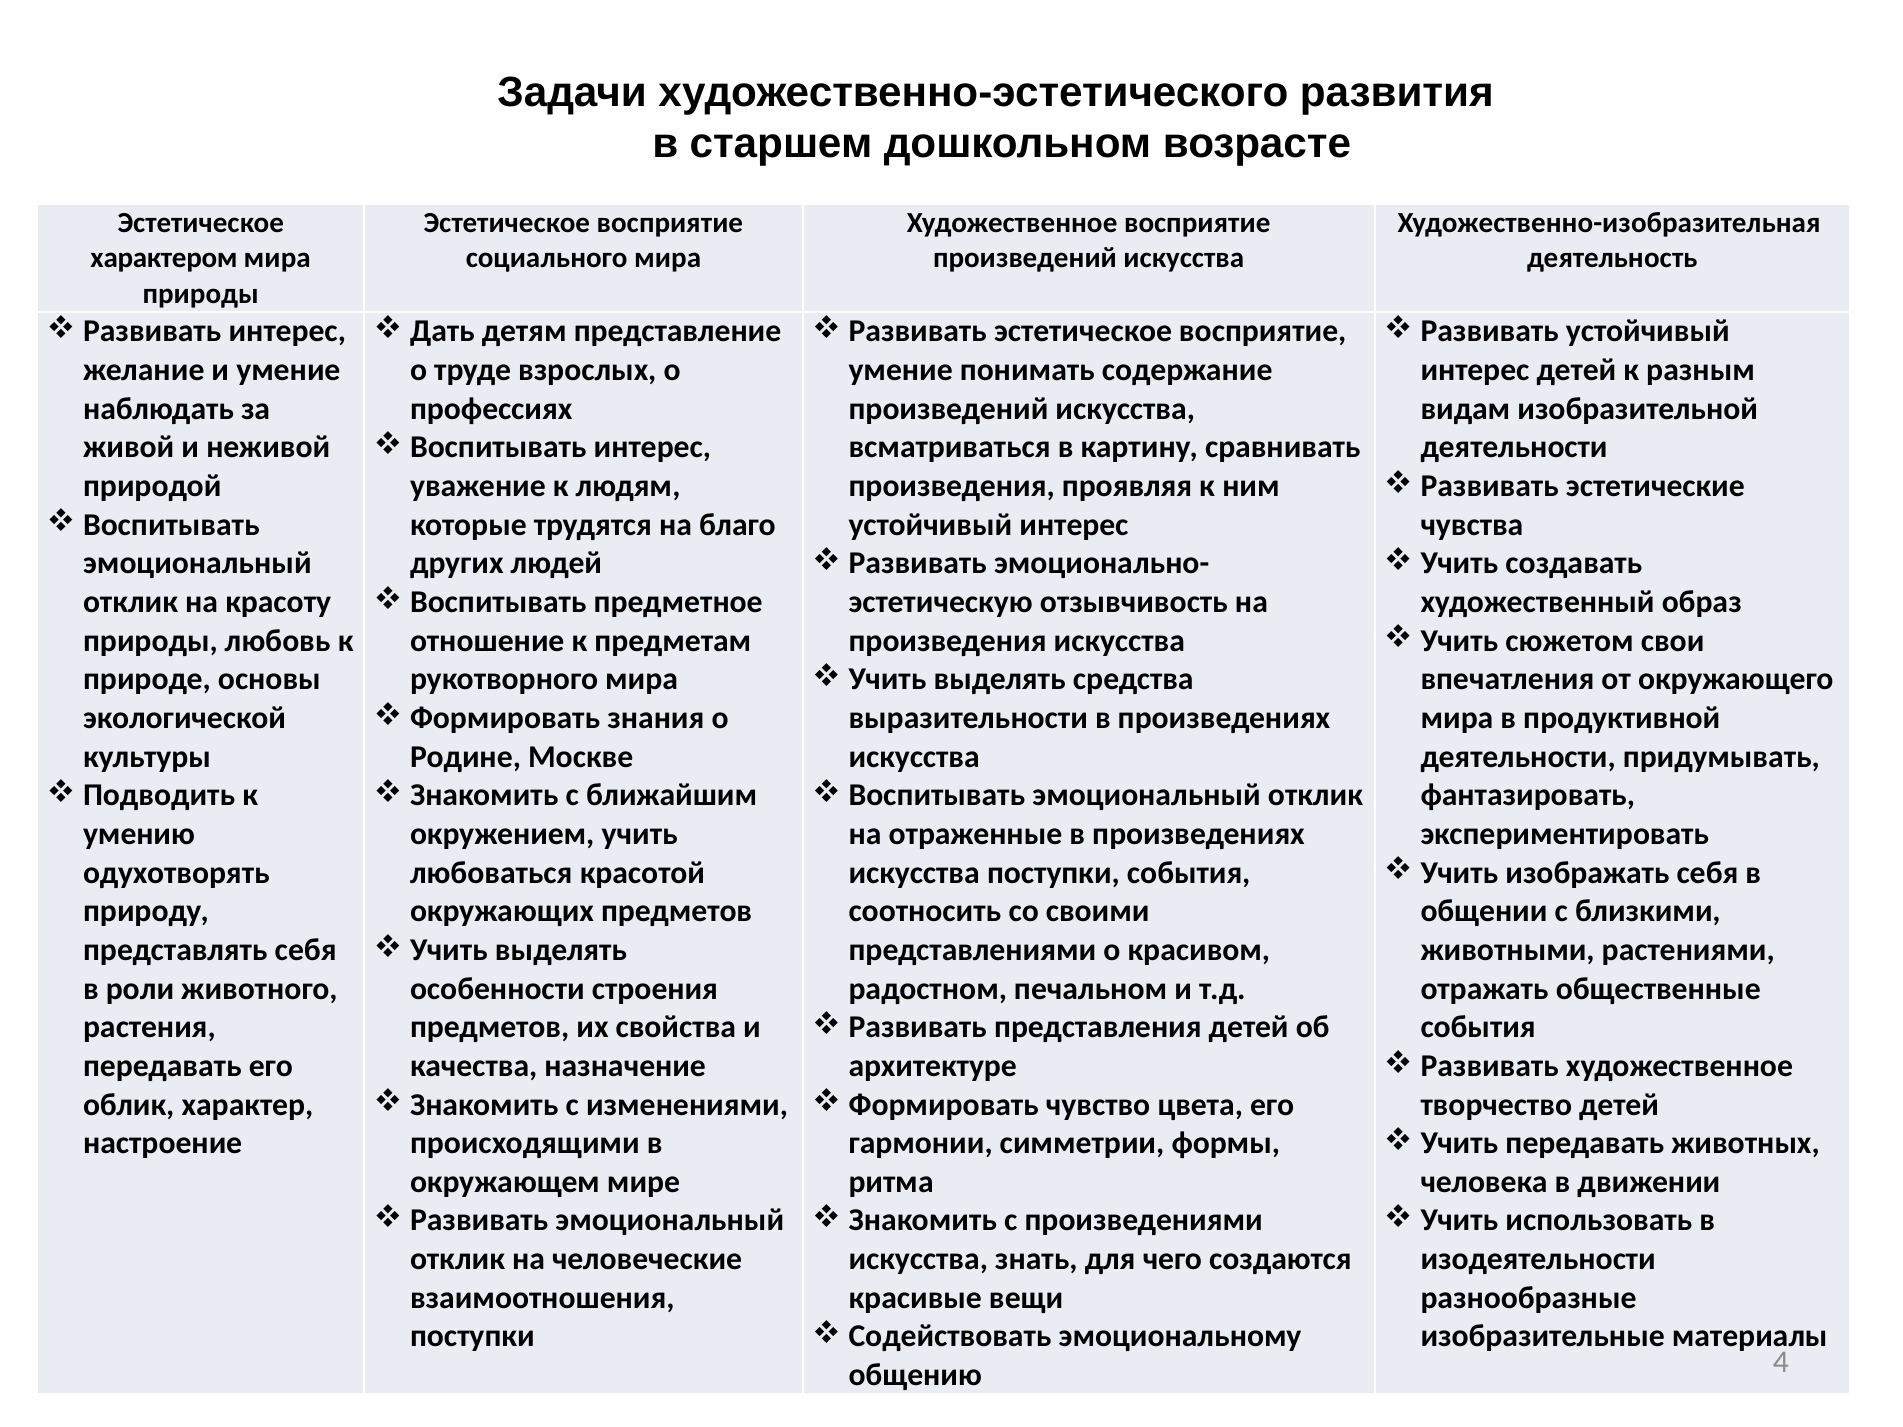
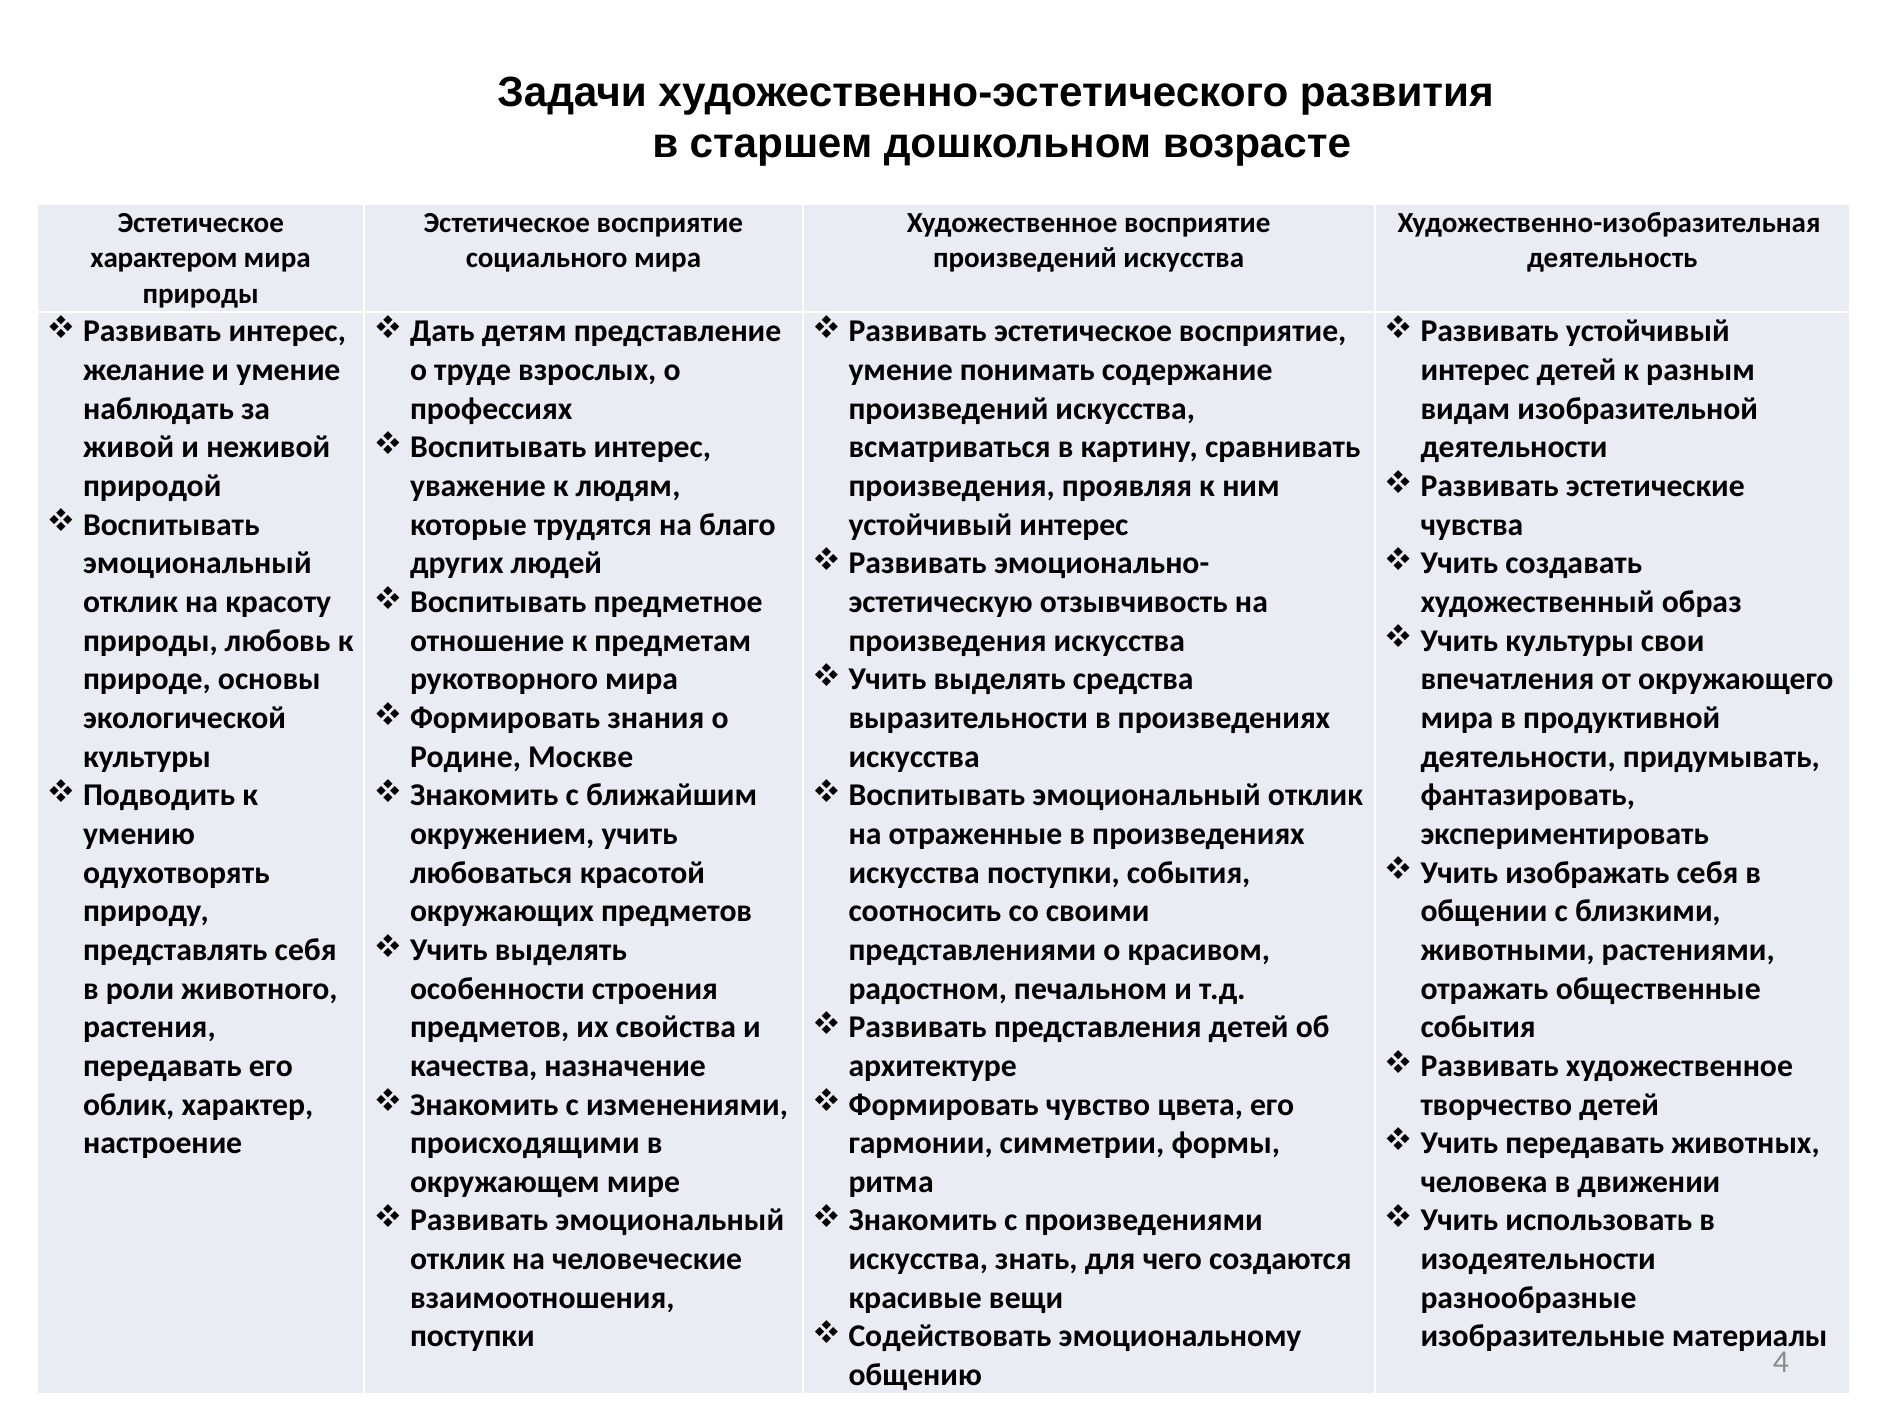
сюжетом at (1570, 641): сюжетом -> культуры
